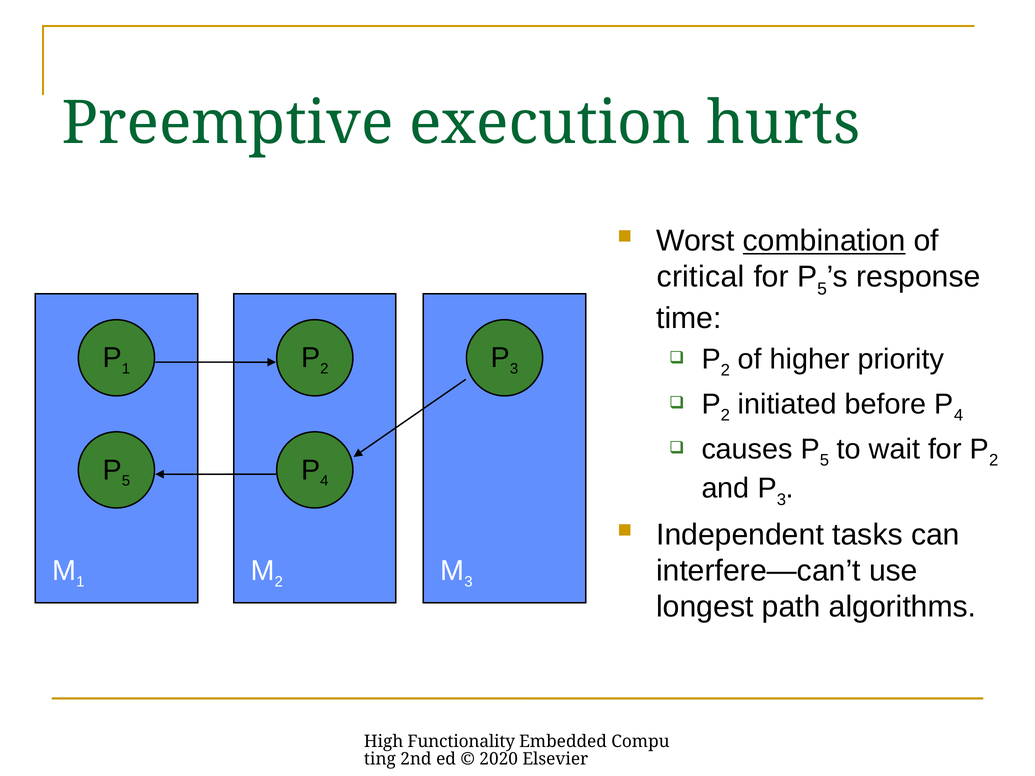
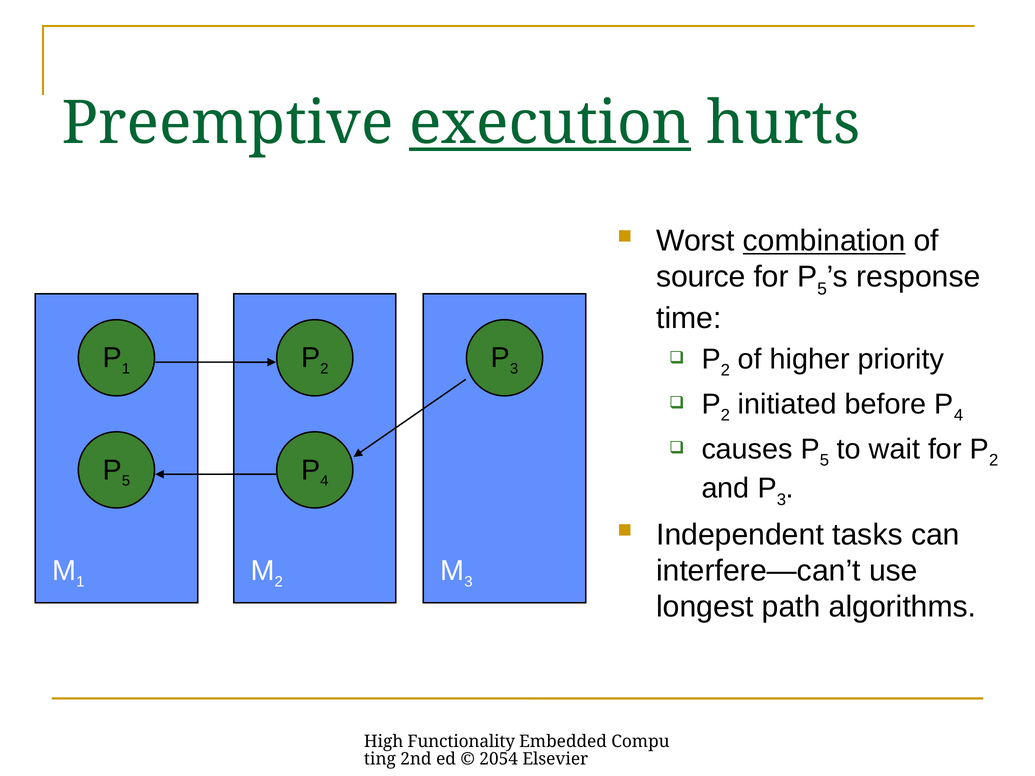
execution underline: none -> present
critical: critical -> source
2020: 2020 -> 2054
